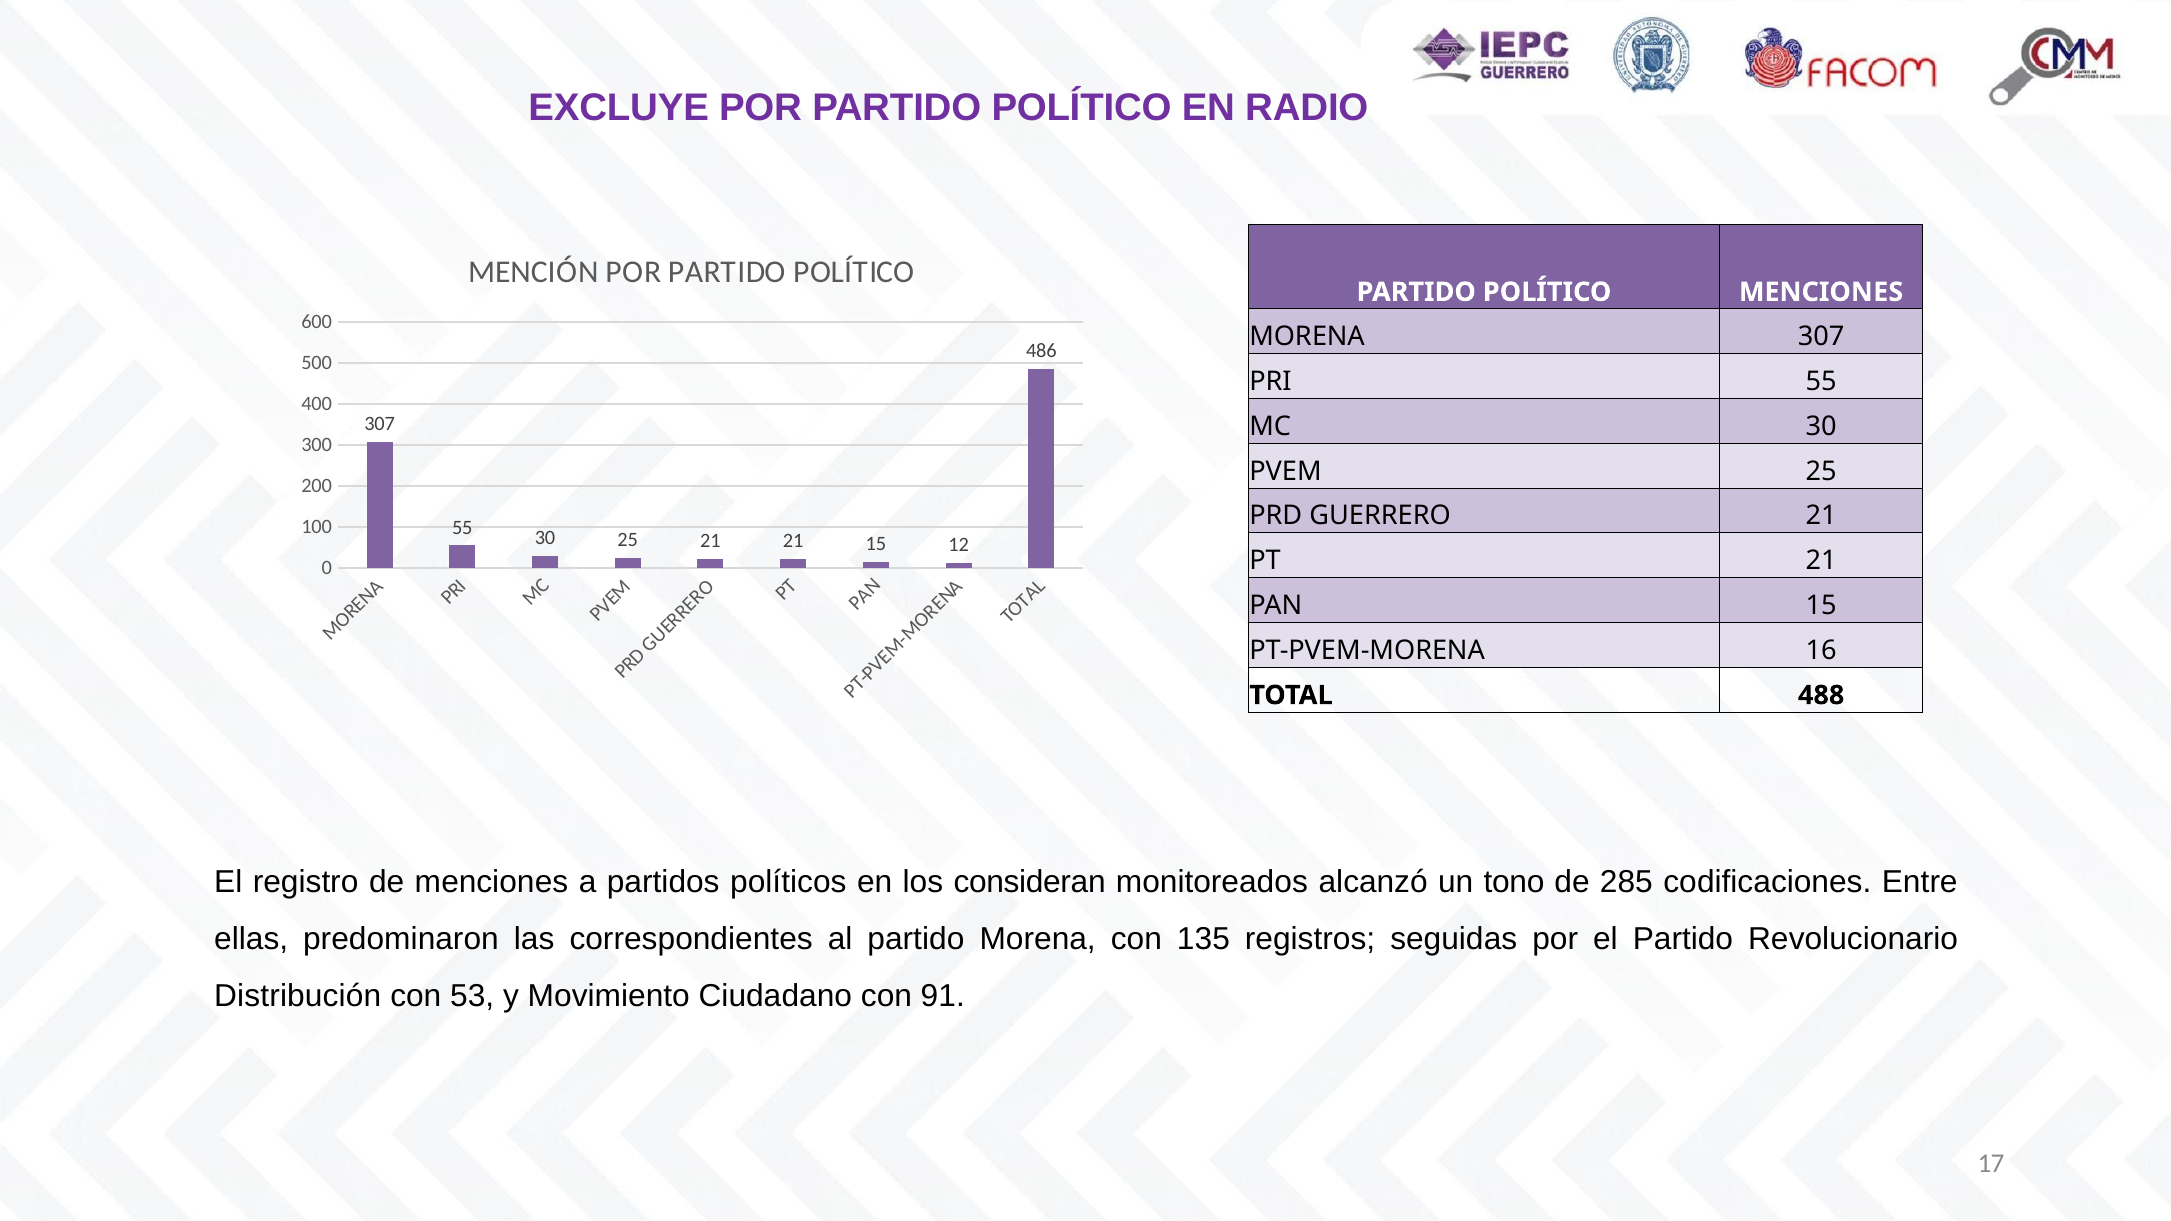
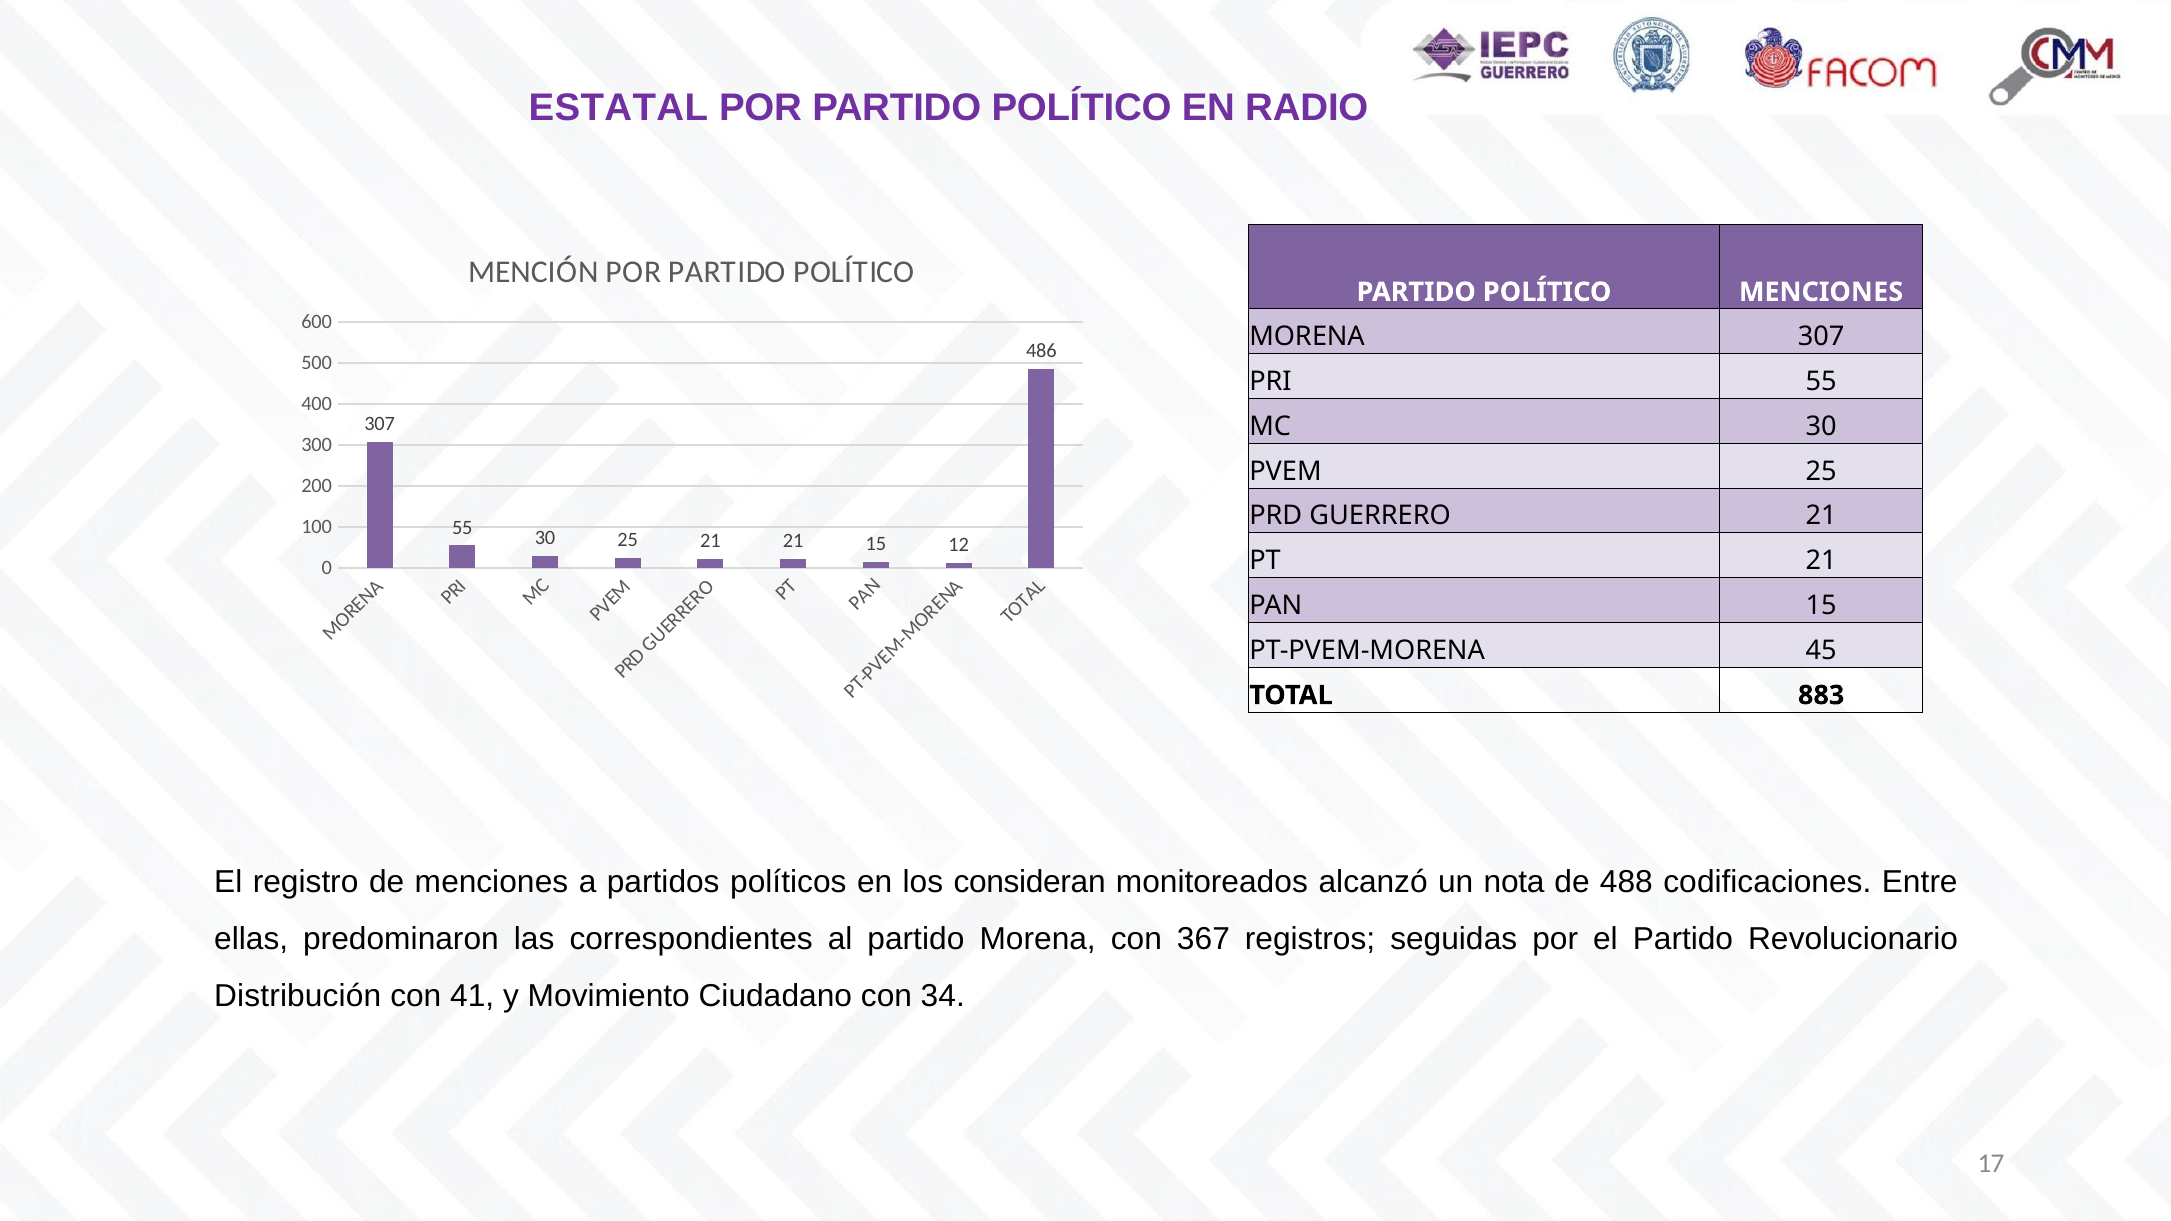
EXCLUYE: EXCLUYE -> ESTATAL
16: 16 -> 45
488: 488 -> 883
tono: tono -> nota
285: 285 -> 488
135: 135 -> 367
53: 53 -> 41
91: 91 -> 34
